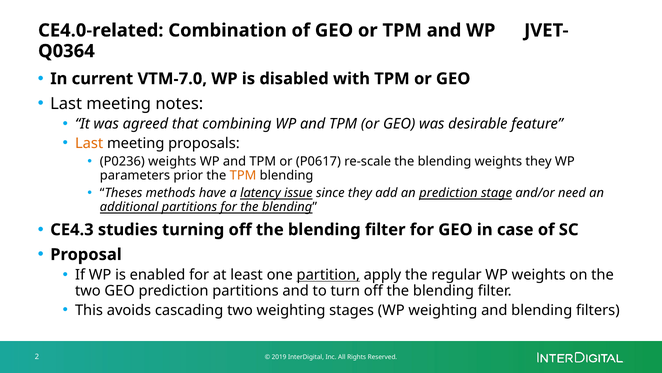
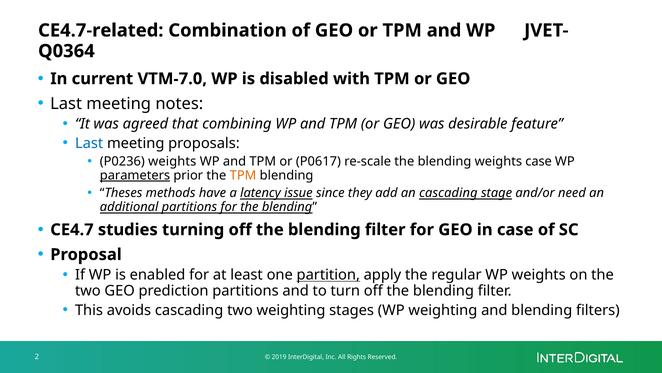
CE4.0-related: CE4.0-related -> CE4.7-related
Last at (89, 143) colour: orange -> blue
weights they: they -> case
parameters underline: none -> present
an prediction: prediction -> cascading
CE4.3: CE4.3 -> CE4.7
